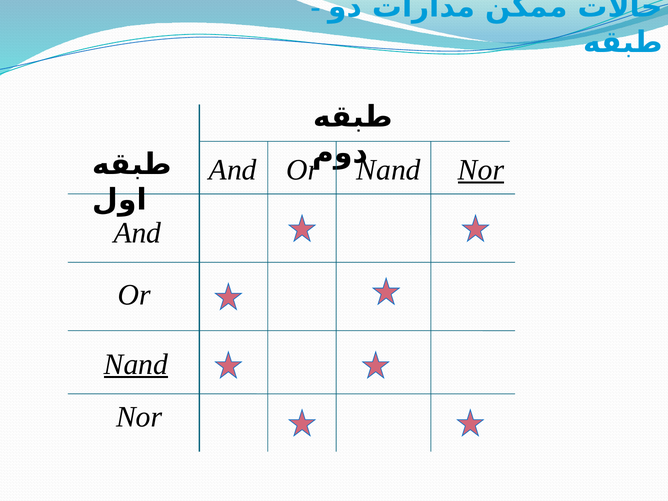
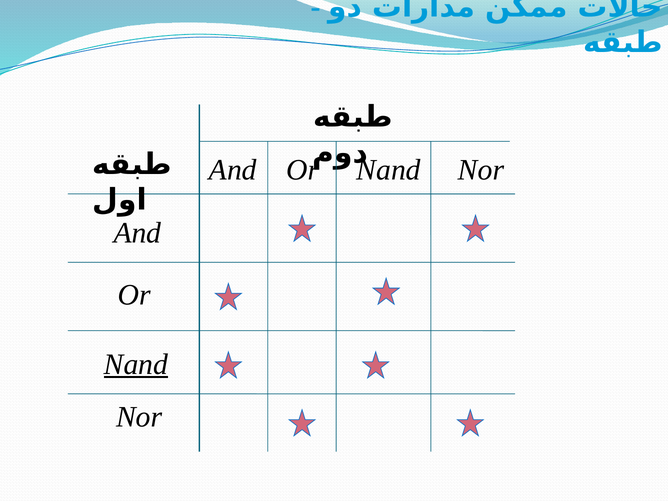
Nor at (481, 170) underline: present -> none
